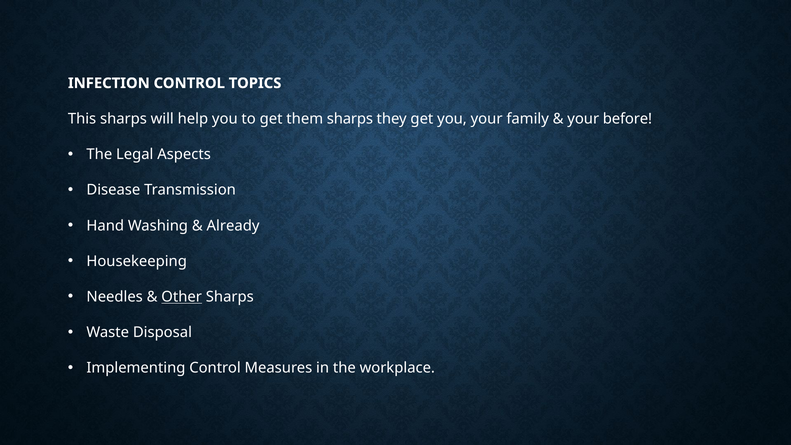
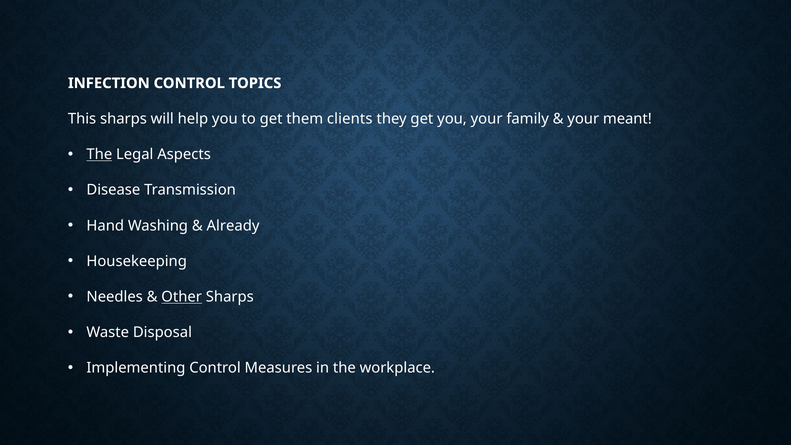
them sharps: sharps -> clients
before: before -> meant
The at (99, 154) underline: none -> present
